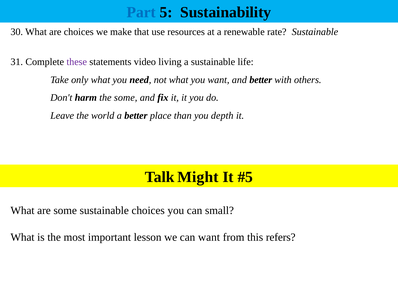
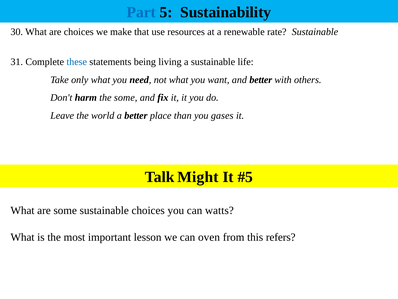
these colour: purple -> blue
video: video -> being
depth: depth -> gases
small: small -> watts
can want: want -> oven
